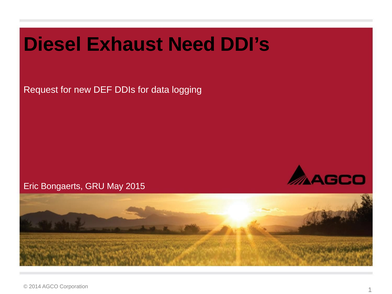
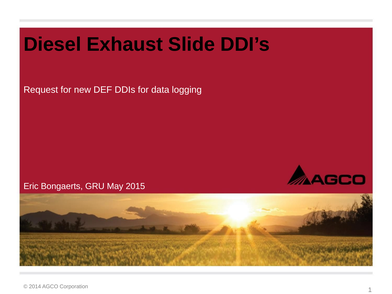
Need: Need -> Slide
